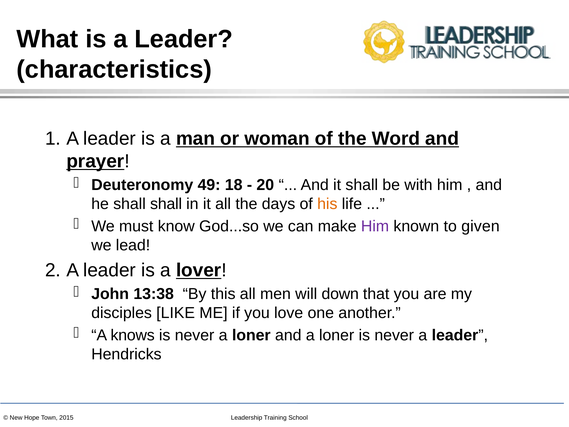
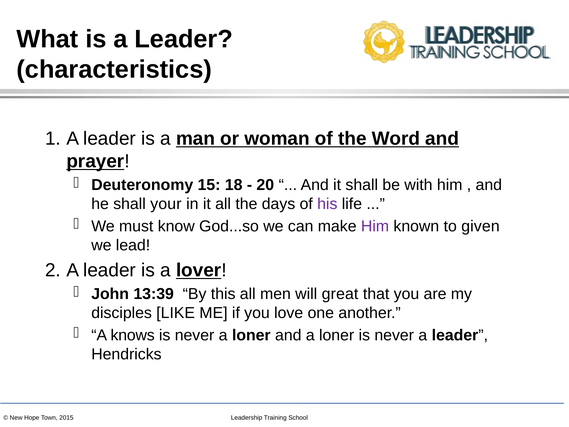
49: 49 -> 15
shall shall: shall -> your
his colour: orange -> purple
13:38: 13:38 -> 13:39
down: down -> great
